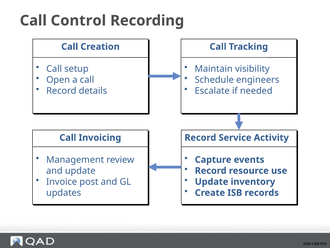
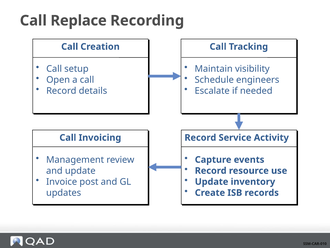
Control: Control -> Replace
